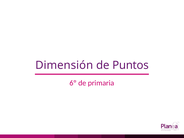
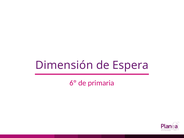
Puntos: Puntos -> Espera
